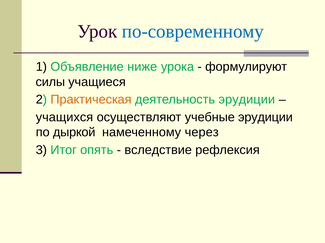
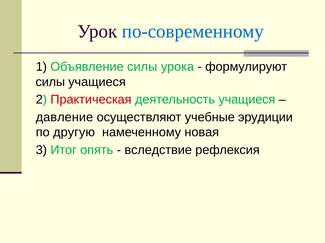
Объявление ниже: ниже -> силы
Практическая colour: orange -> red
деятельность эрудиции: эрудиции -> учащиеся
учащихся: учащихся -> давление
дыркой: дыркой -> другую
через: через -> новая
